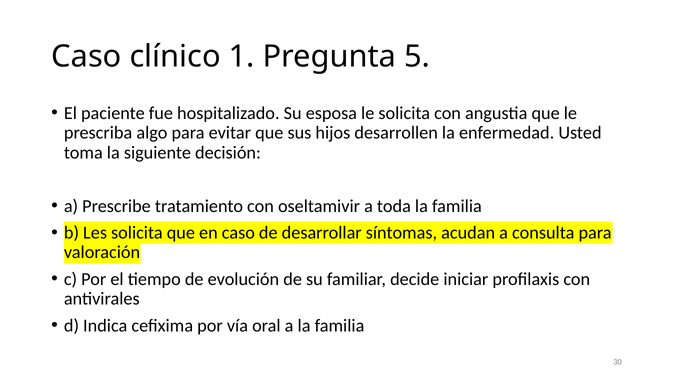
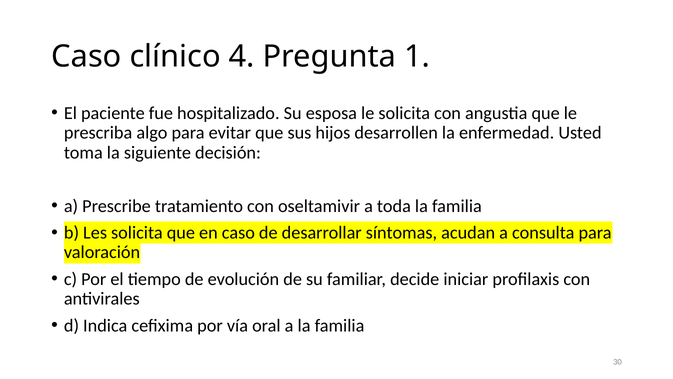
1: 1 -> 4
5: 5 -> 1
